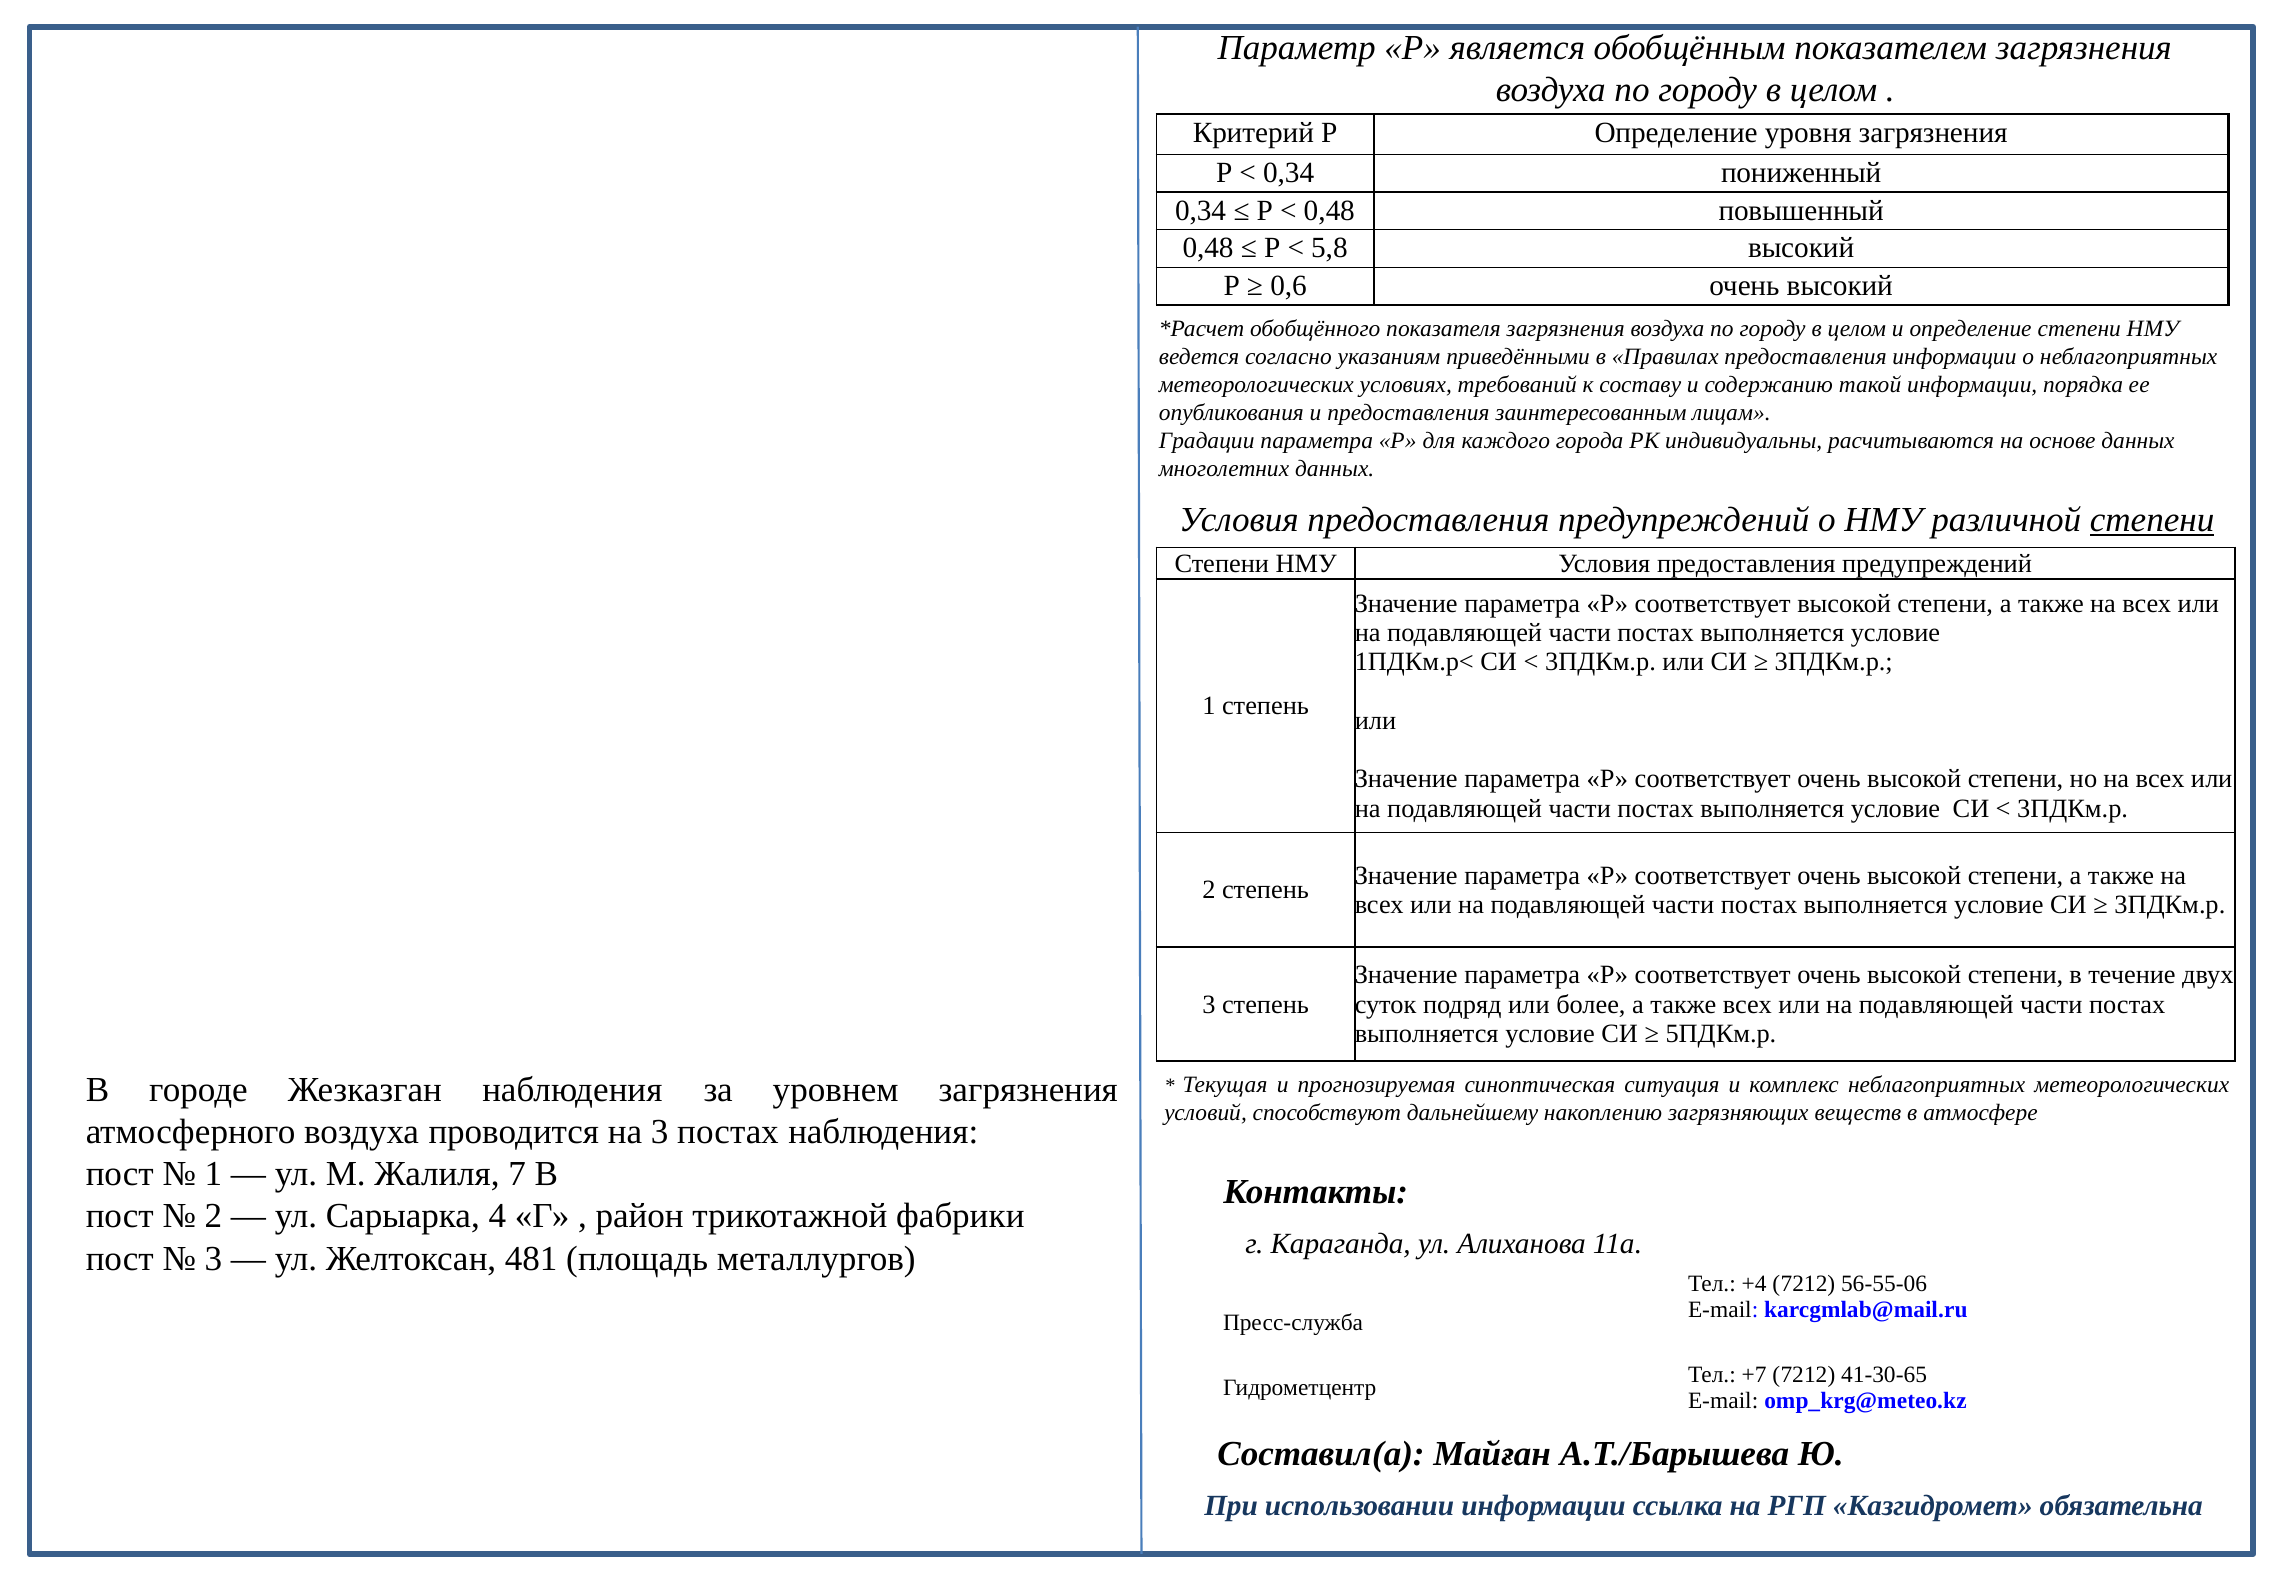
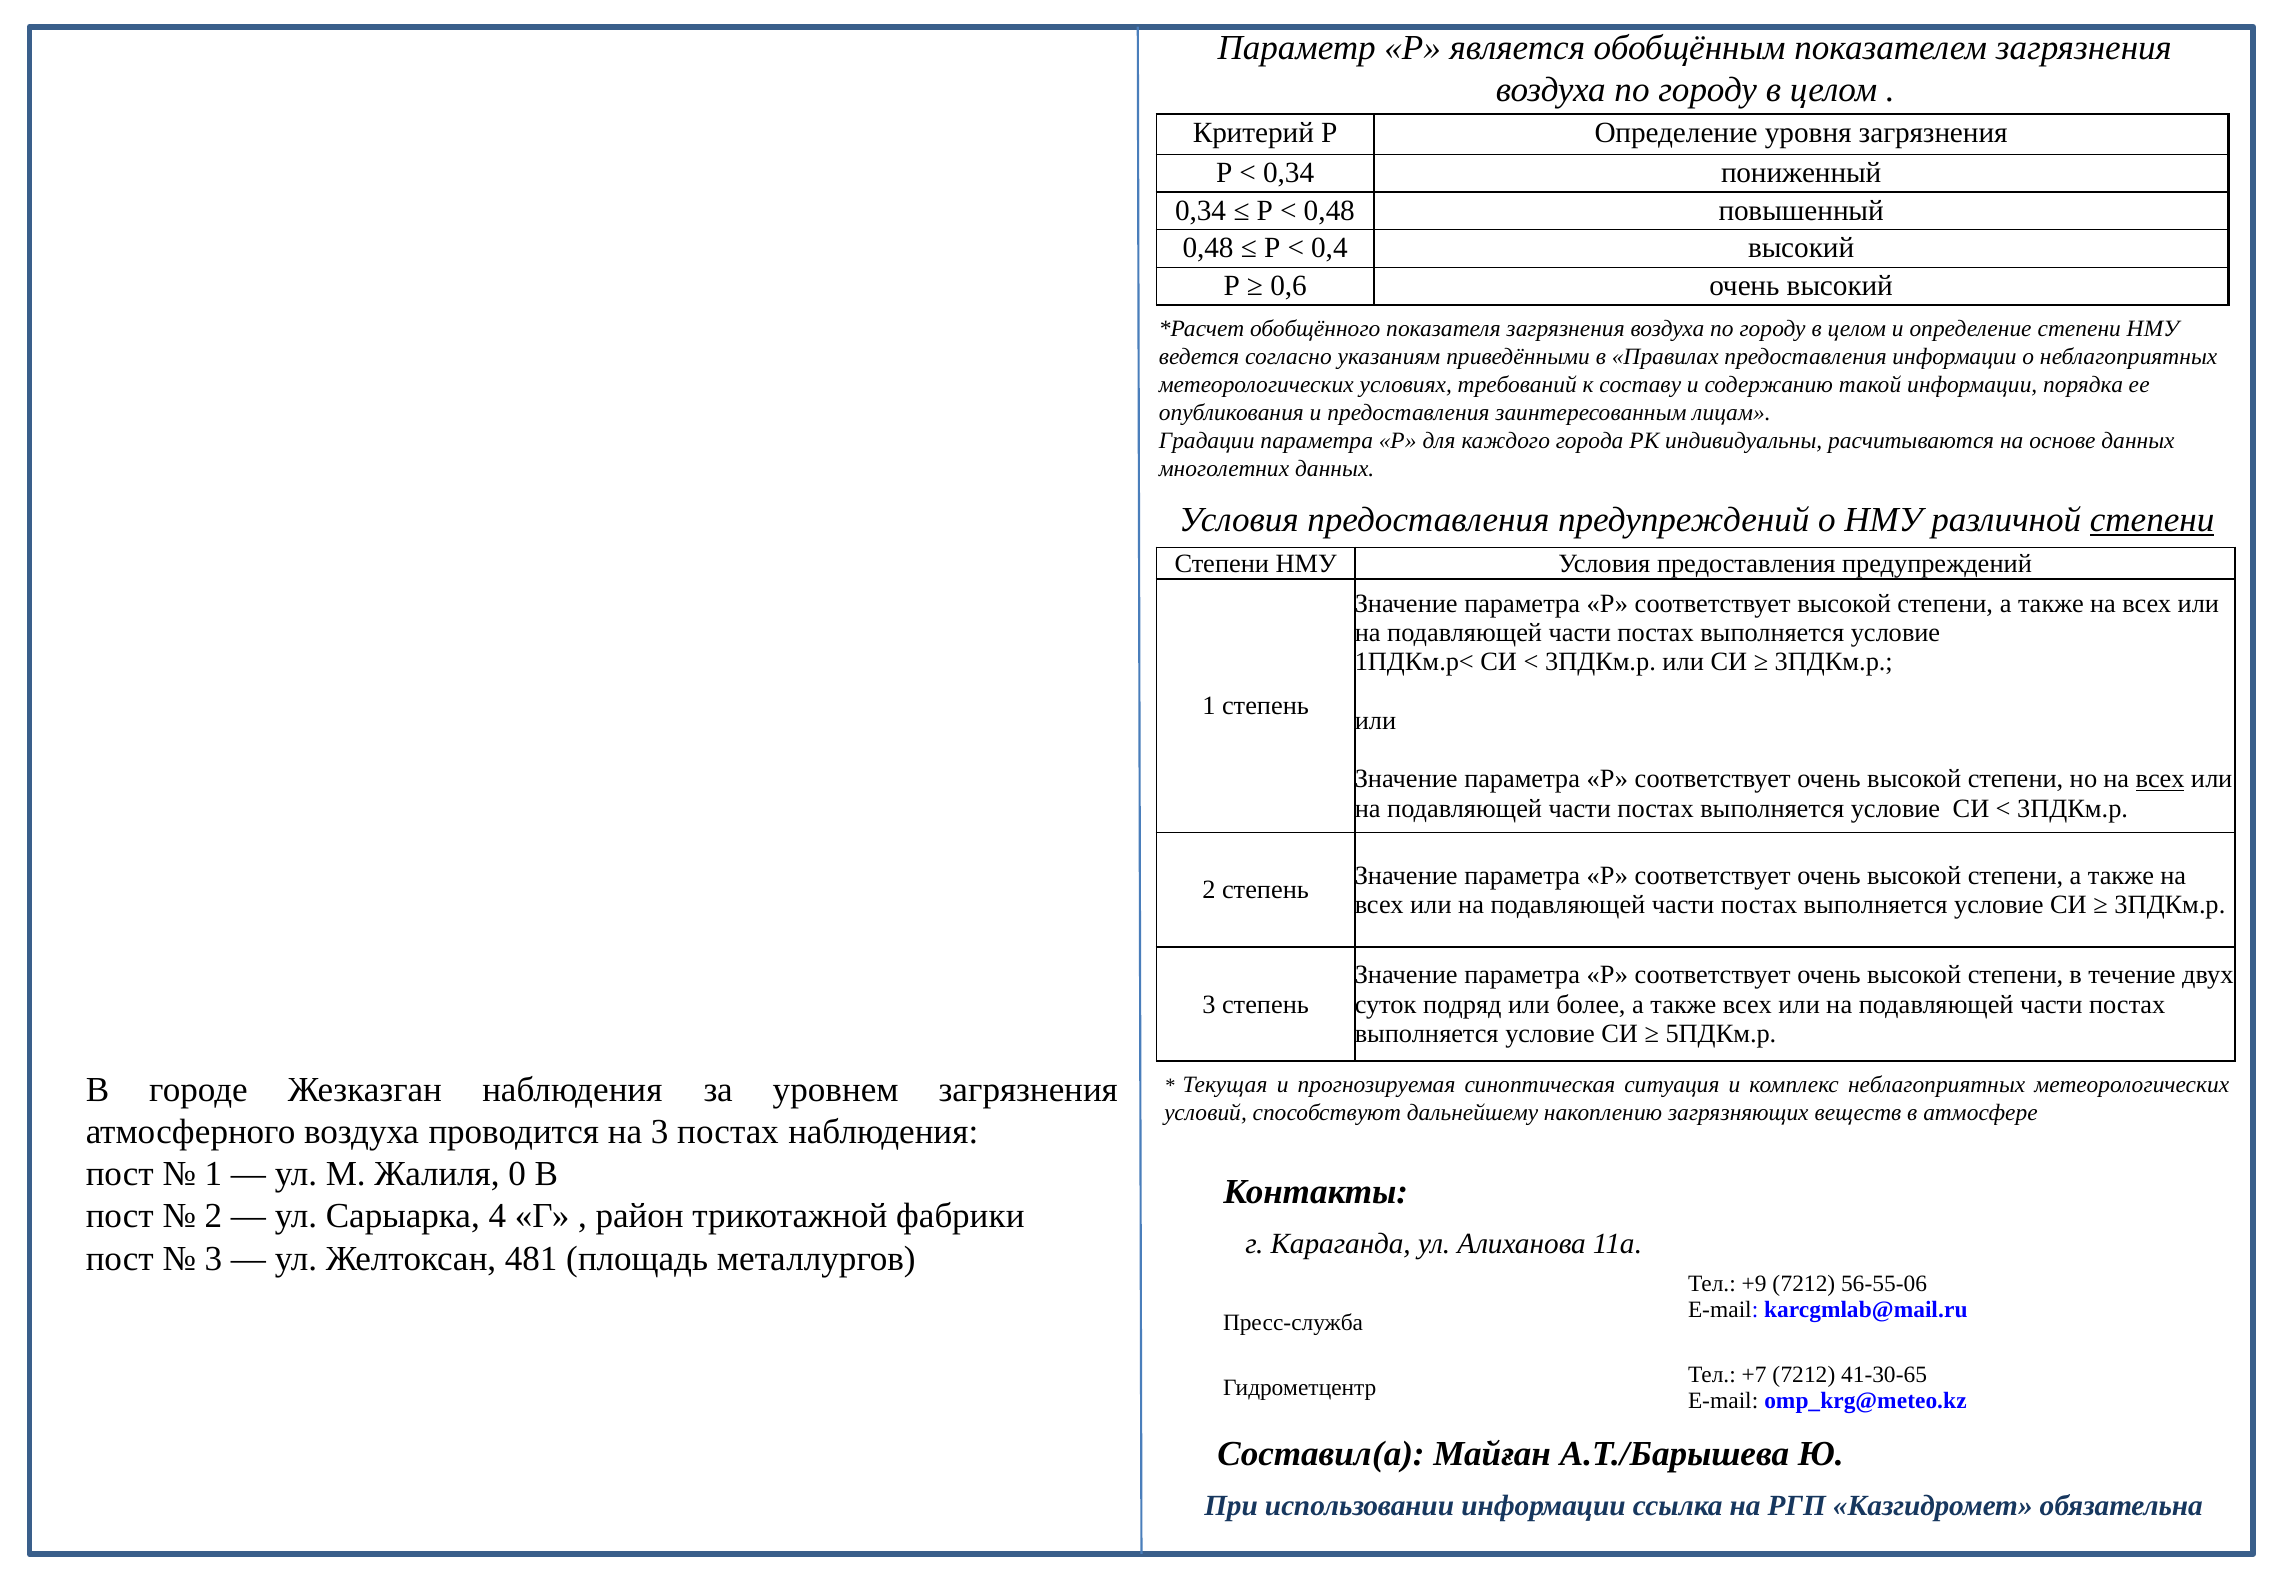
5,8: 5,8 -> 0,4
всех at (2160, 779) underline: none -> present
7: 7 -> 0
+4: +4 -> +9
